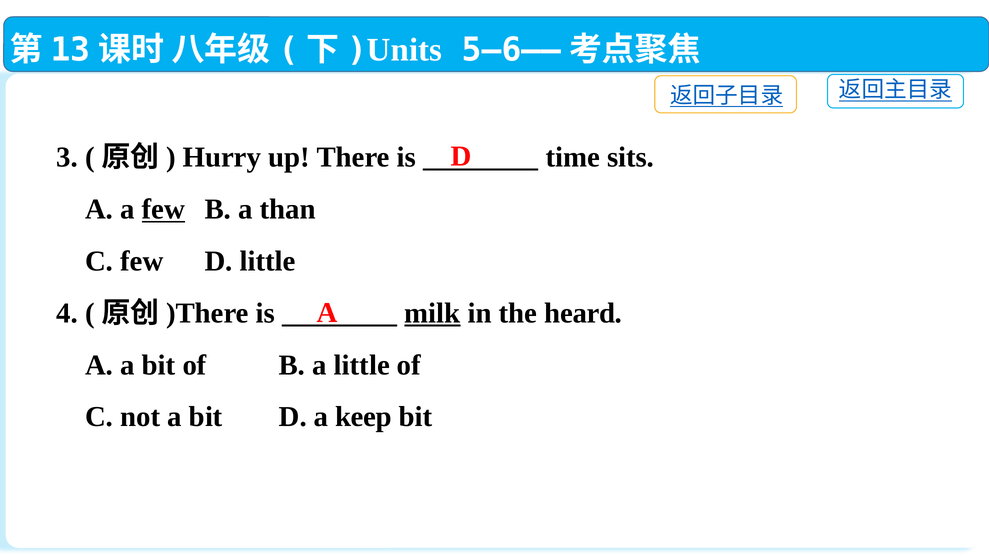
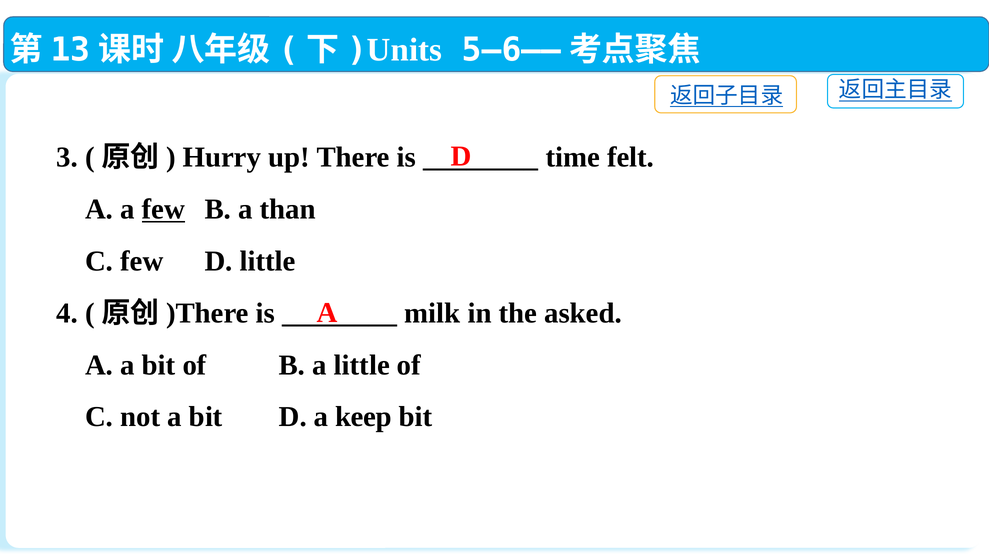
sits: sits -> felt
milk underline: present -> none
heard: heard -> asked
